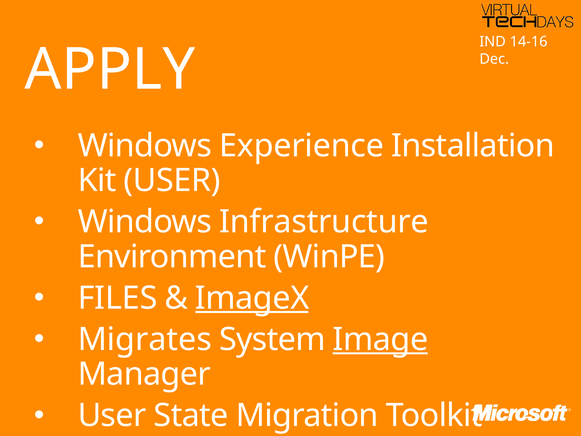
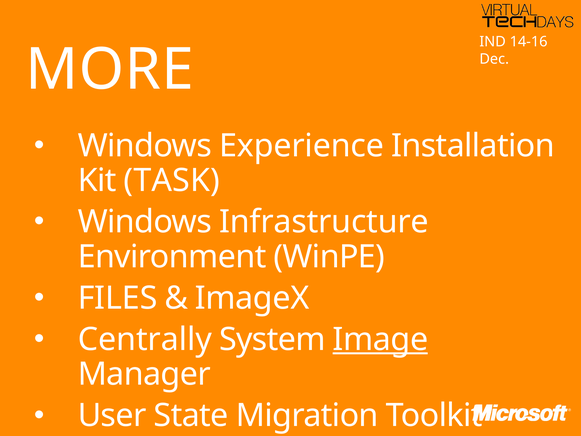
APPLY: APPLY -> MORE
Kit USER: USER -> TASK
ImageX underline: present -> none
Migrates: Migrates -> Centrally
